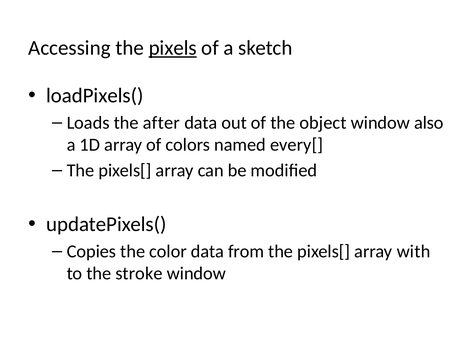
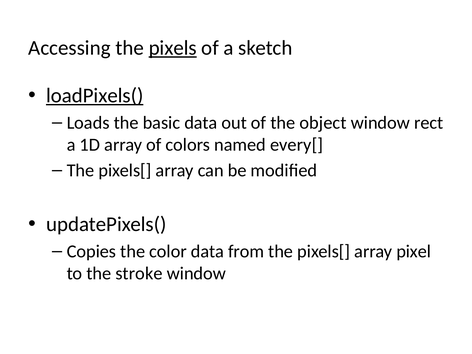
loadPixels( underline: none -> present
after: after -> basic
also: also -> rect
with: with -> pixel
